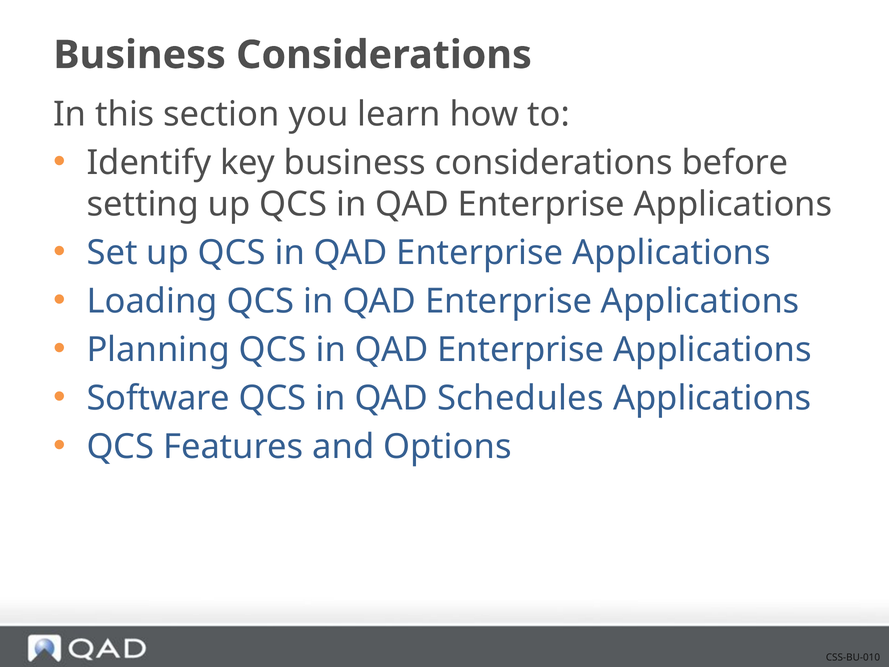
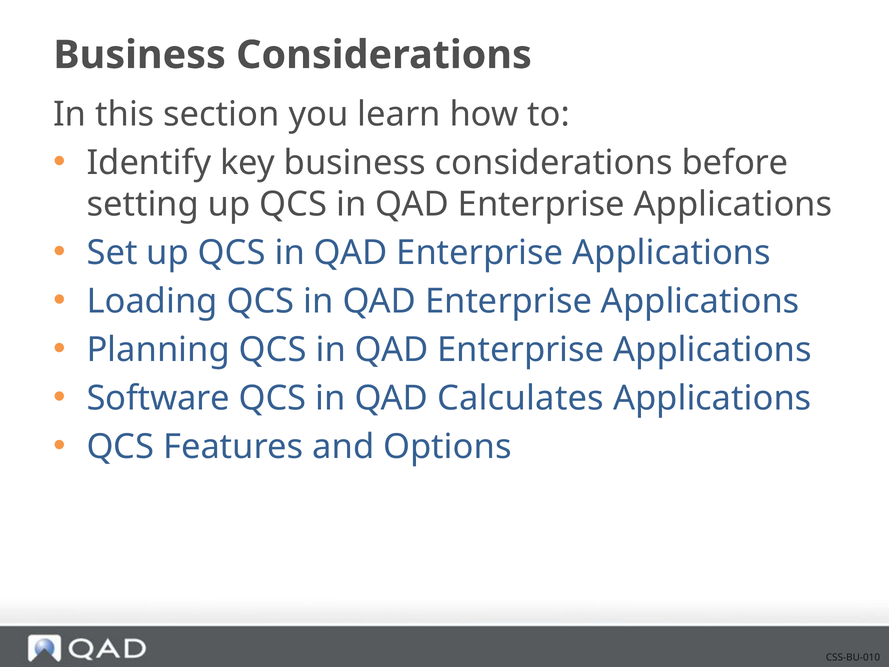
Schedules: Schedules -> Calculates
